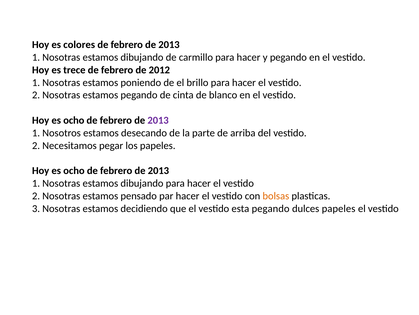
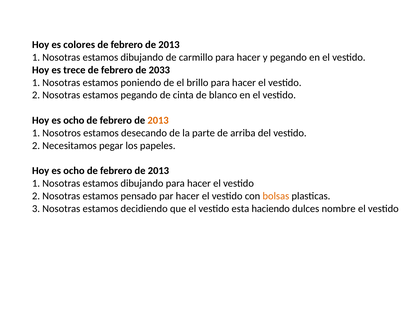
2012: 2012 -> 2033
2013 at (158, 120) colour: purple -> orange
esta pegando: pegando -> haciendo
dulces papeles: papeles -> nombre
